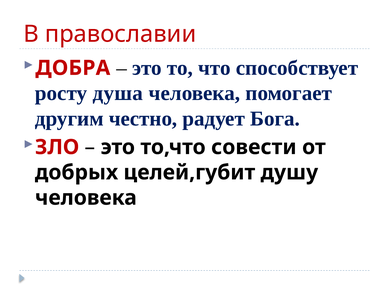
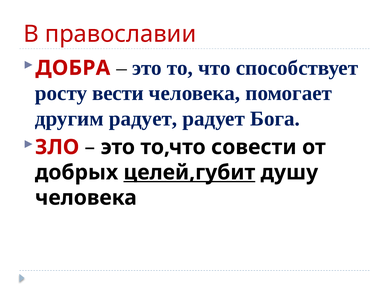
душа: душа -> вести
другим честно: честно -> радует
целей,губит underline: none -> present
